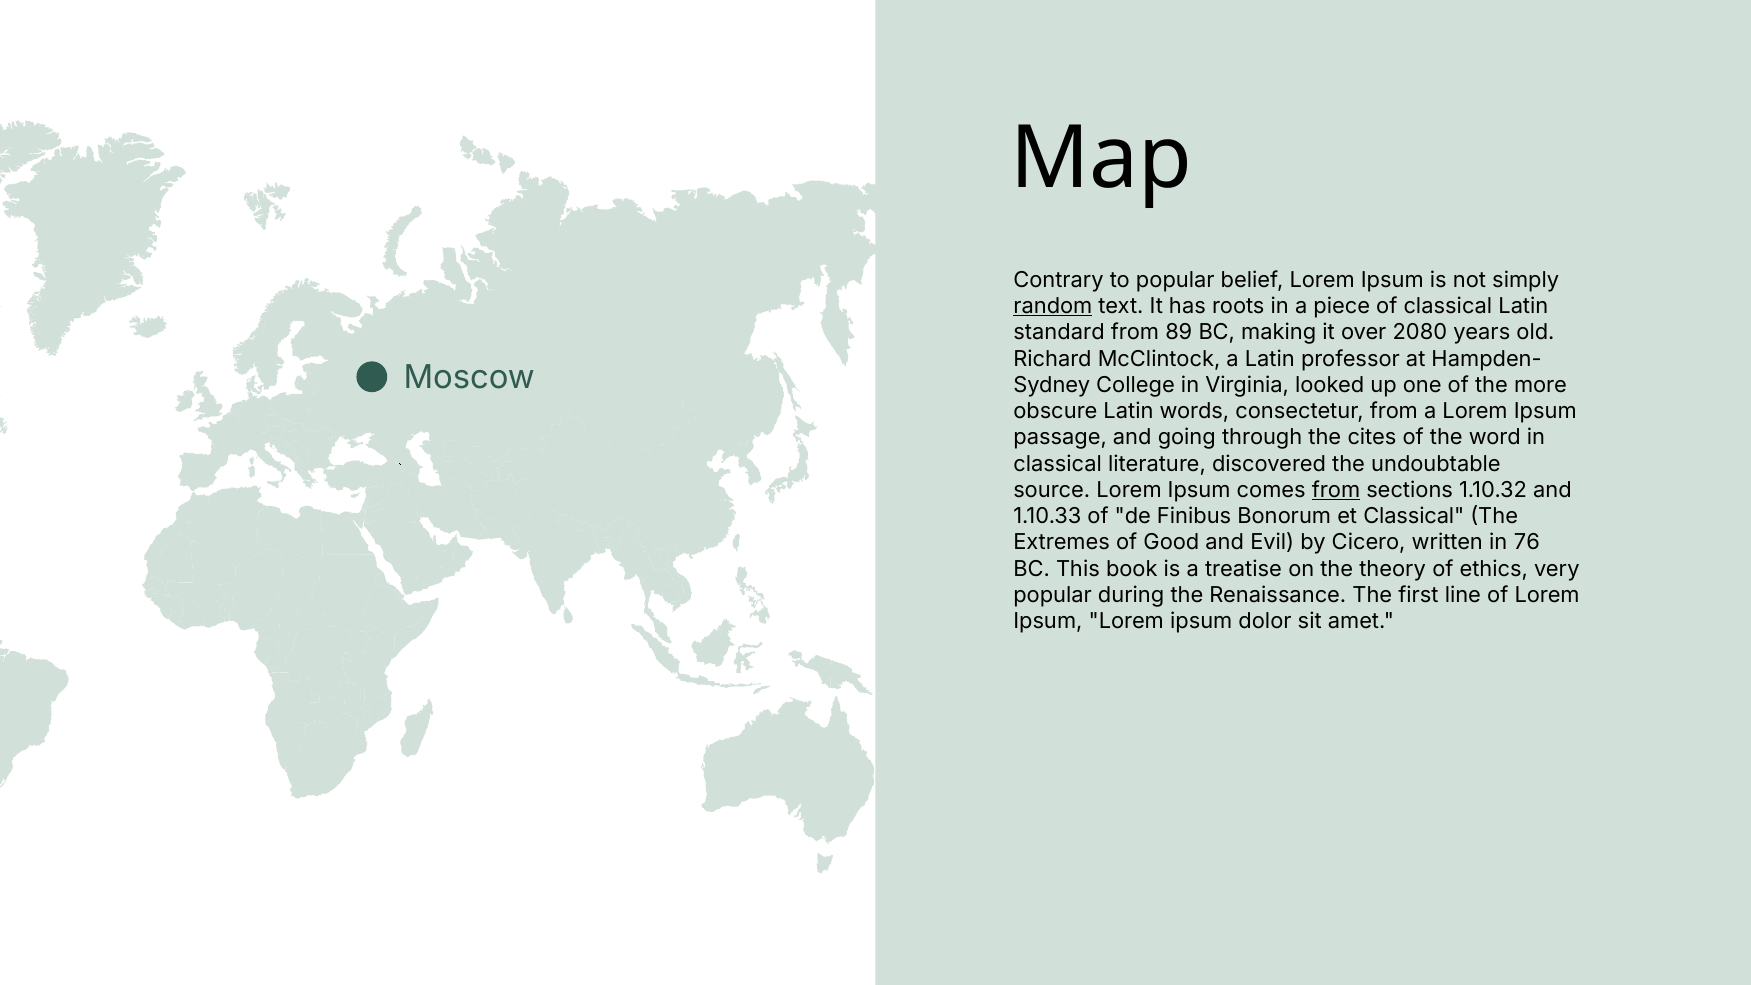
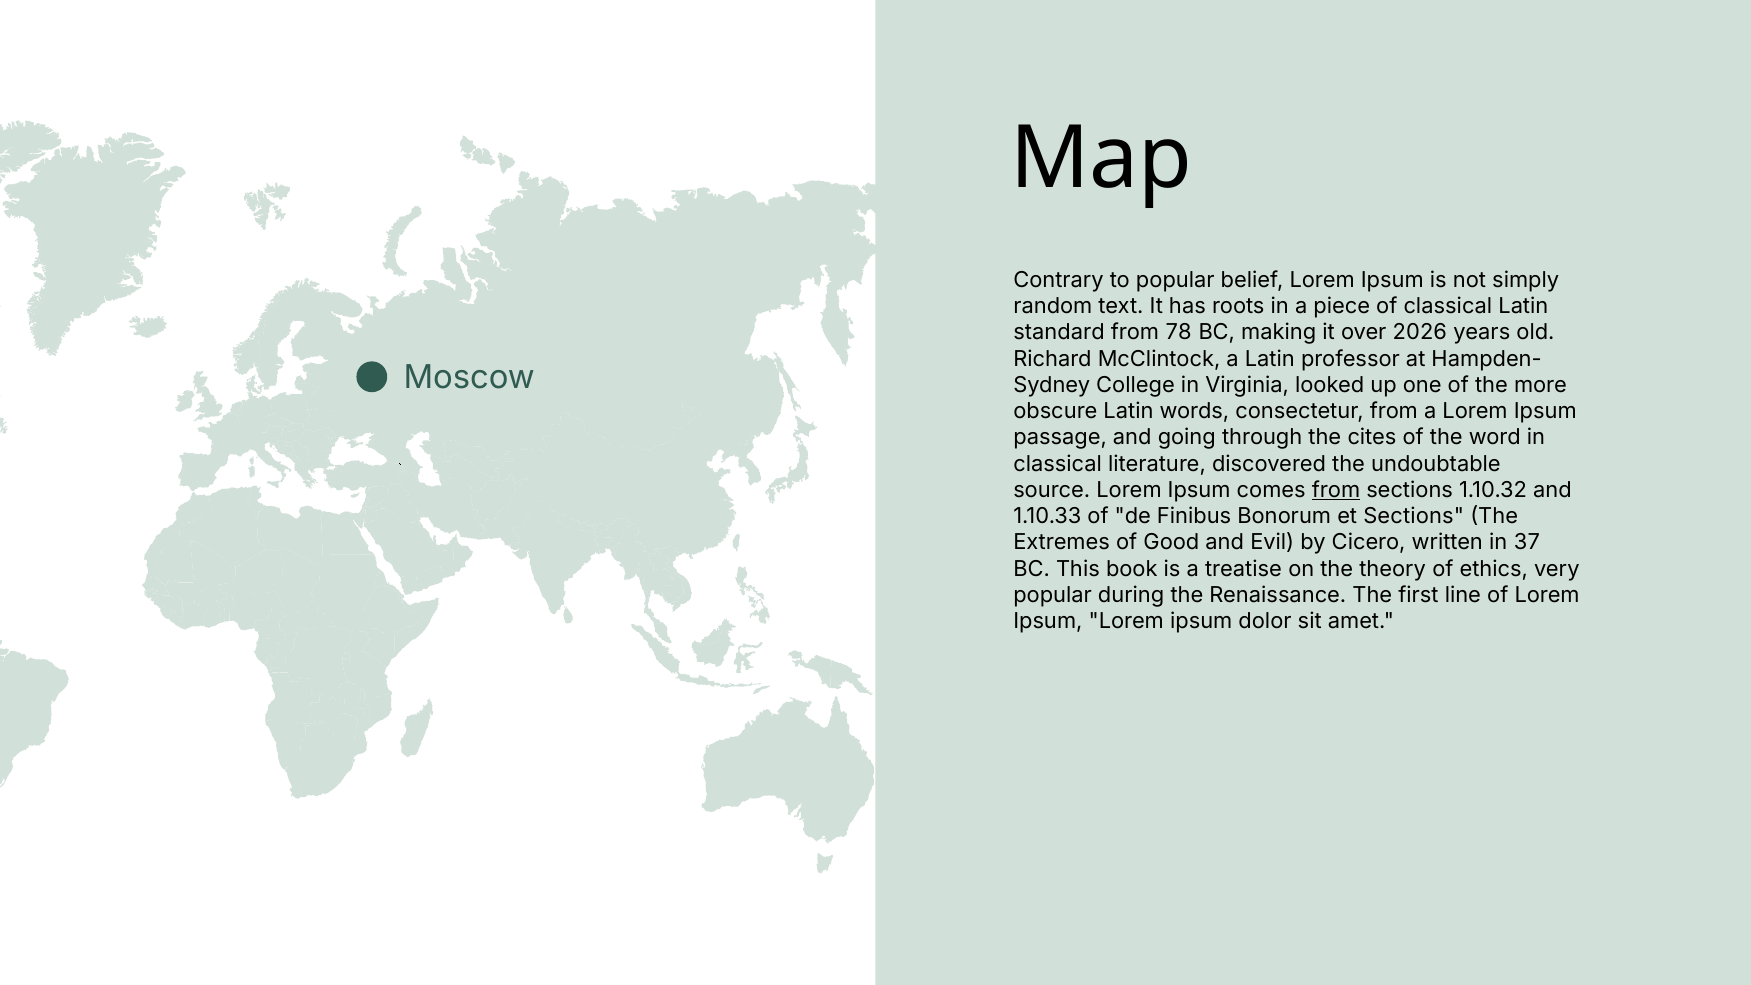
random underline: present -> none
89: 89 -> 78
2080: 2080 -> 2026
et Classical: Classical -> Sections
76: 76 -> 37
